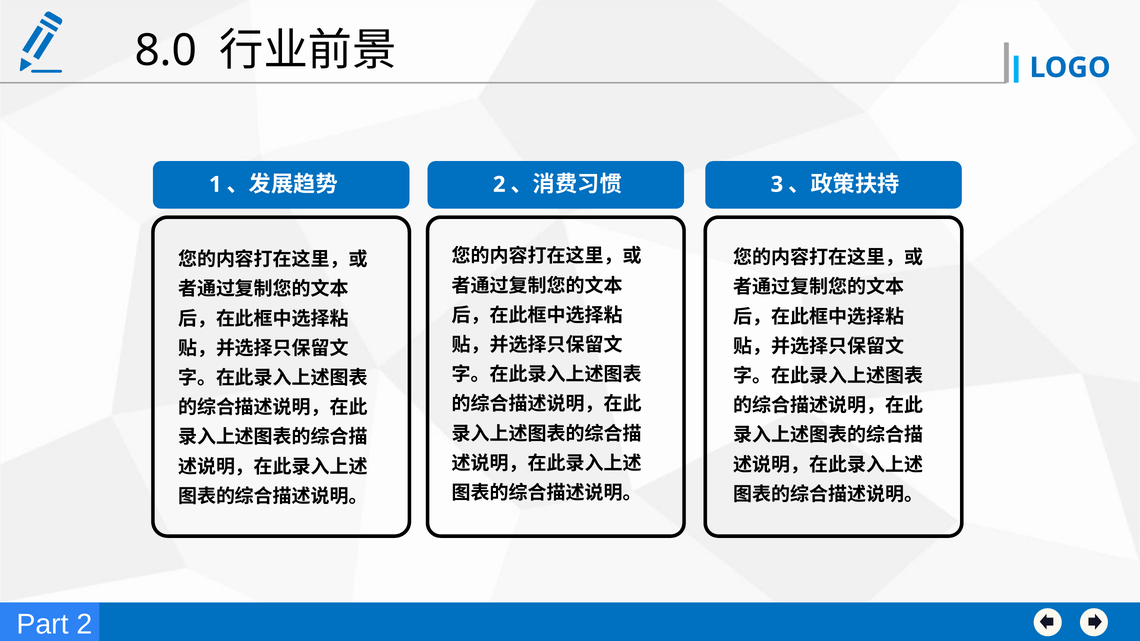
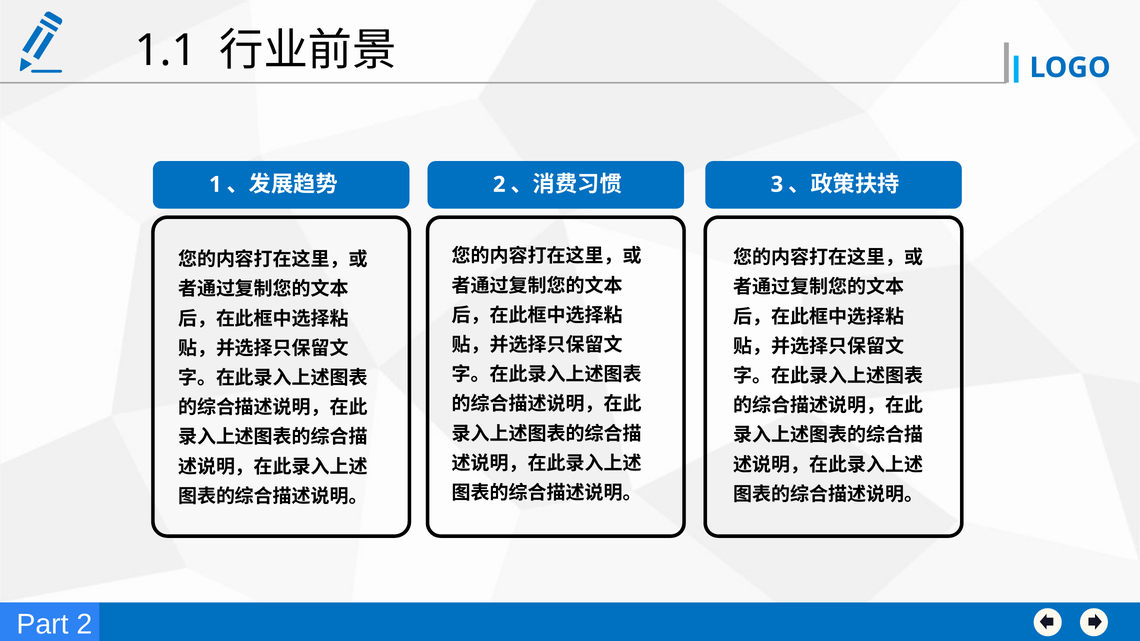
8.0: 8.0 -> 1.1
